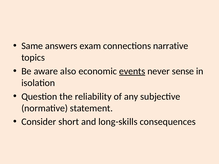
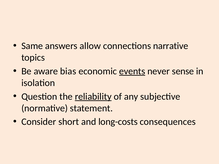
exam: exam -> allow
also: also -> bias
reliability underline: none -> present
long-skills: long-skills -> long-costs
